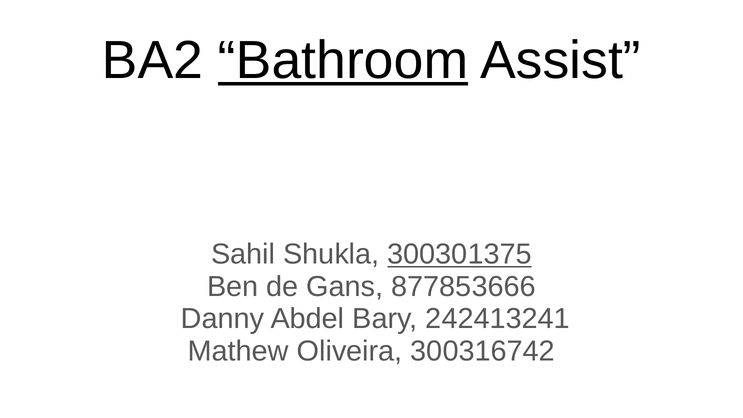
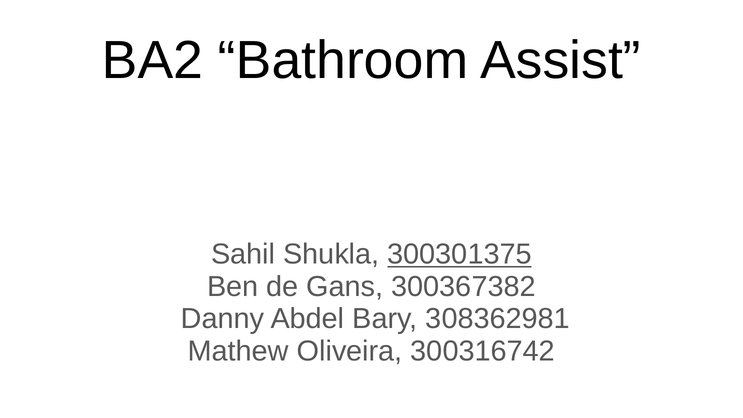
Bathroom underline: present -> none
877853666: 877853666 -> 300367382
242413241: 242413241 -> 308362981
